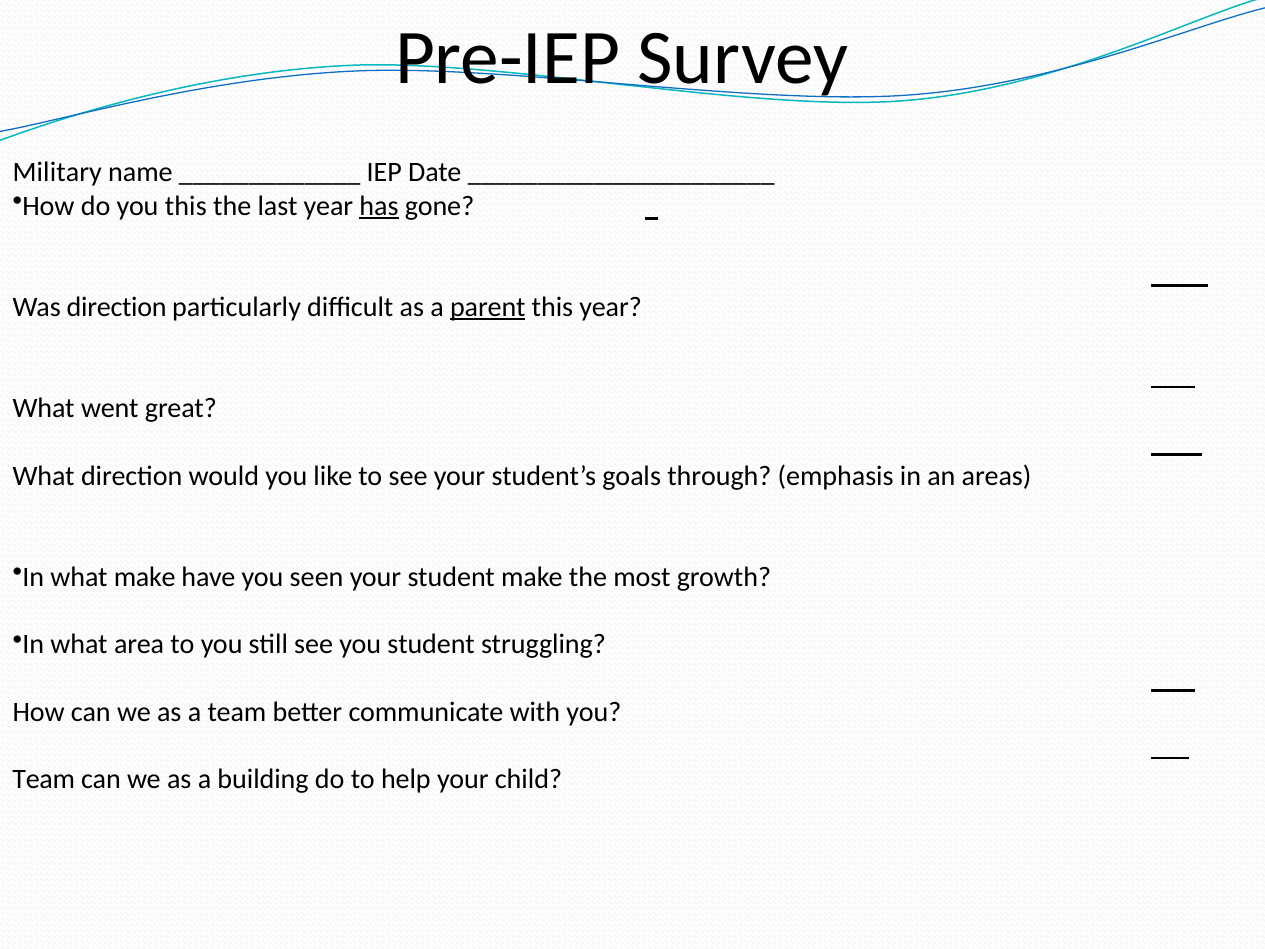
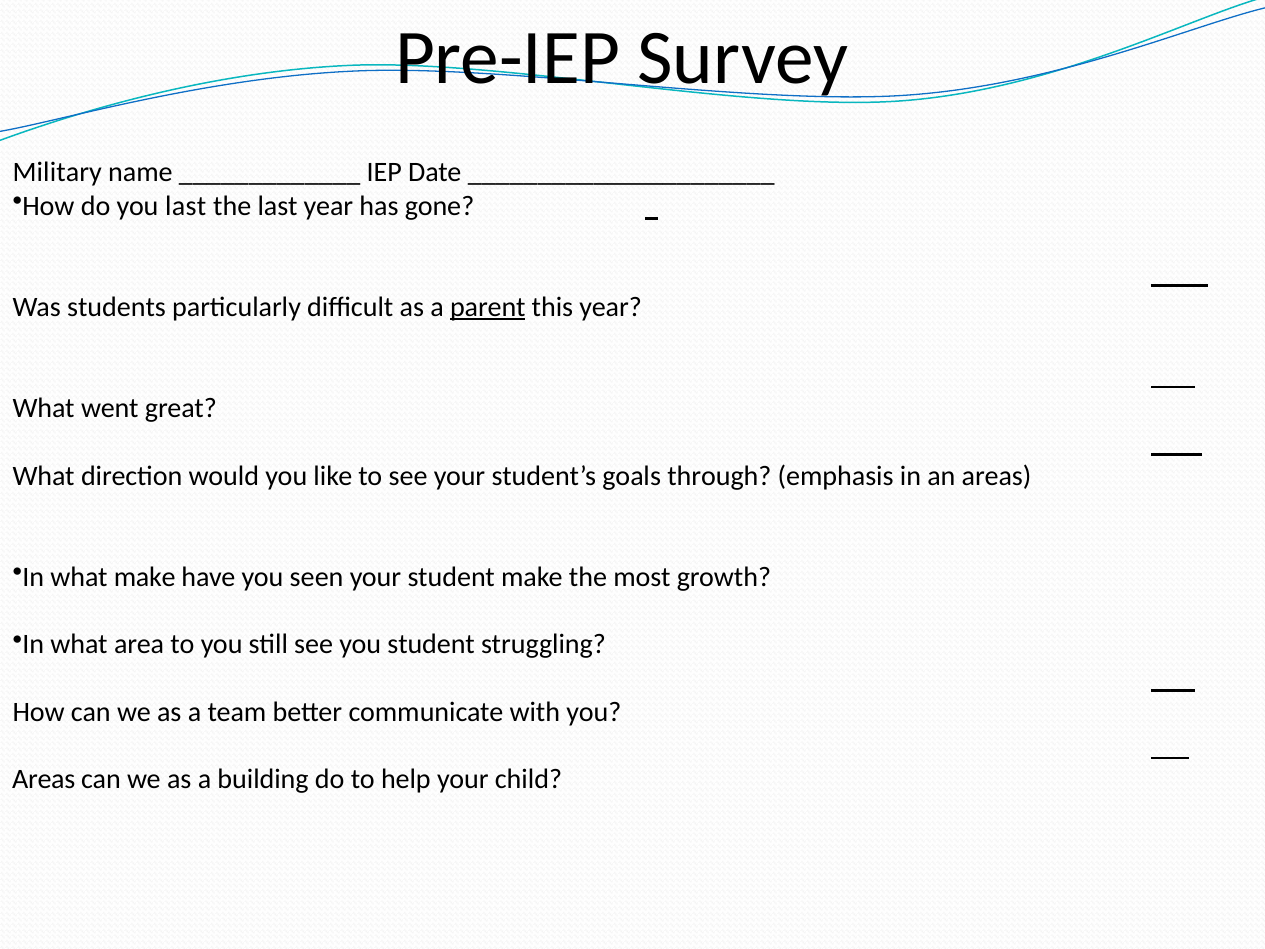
you this: this -> last
has underline: present -> none
Was direction: direction -> students
Team at (44, 779): Team -> Areas
